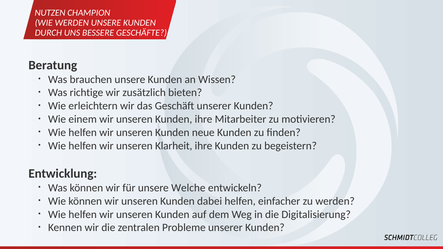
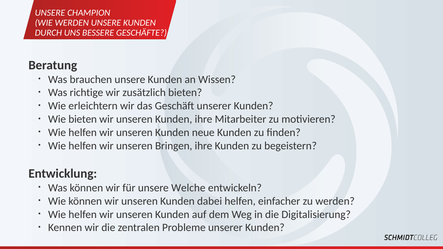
NUTZEN at (50, 13): NUTZEN -> UNSERE
Wie einem: einem -> bieten
Klarheit: Klarheit -> Bringen
